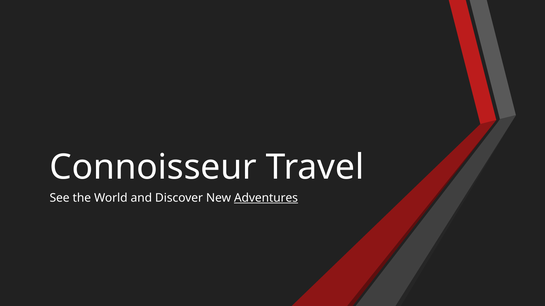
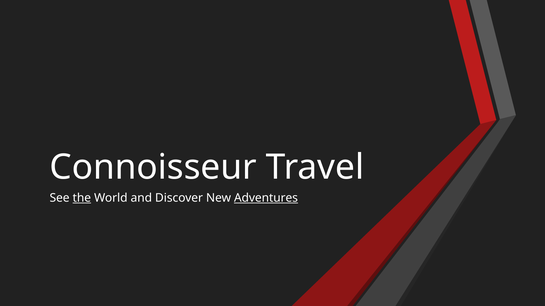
the underline: none -> present
